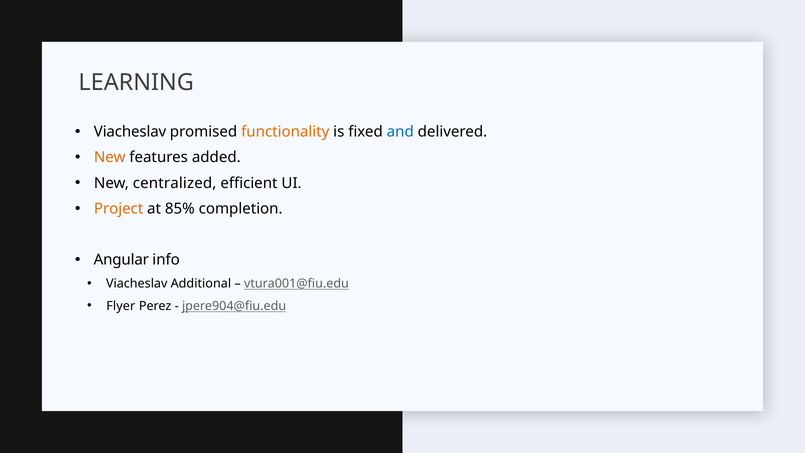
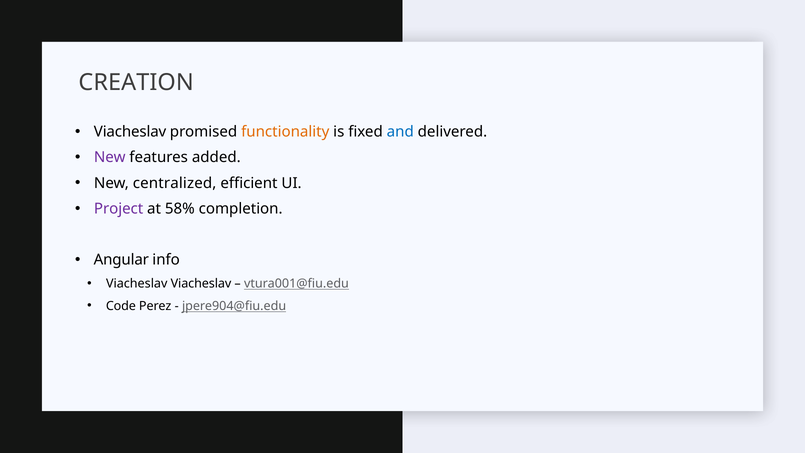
LEARNING: LEARNING -> CREATION
New at (110, 157) colour: orange -> purple
Project colour: orange -> purple
85%: 85% -> 58%
Viacheslav Additional: Additional -> Viacheslav
Flyer: Flyer -> Code
